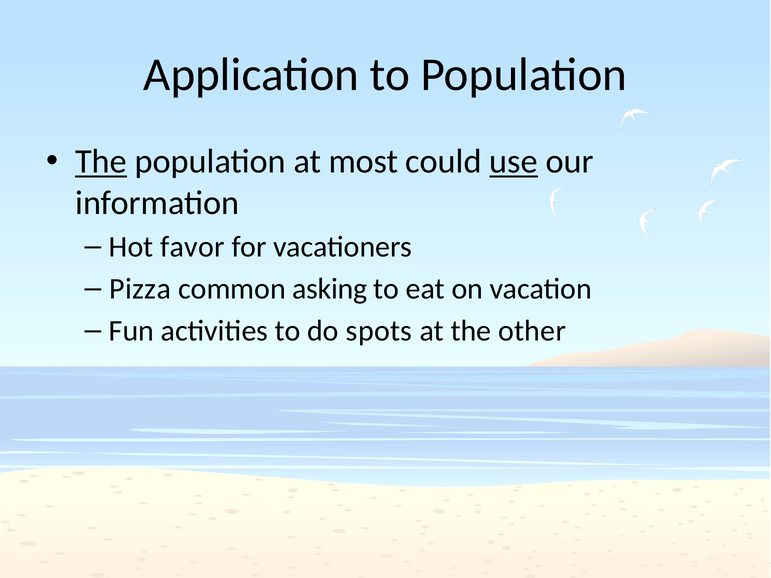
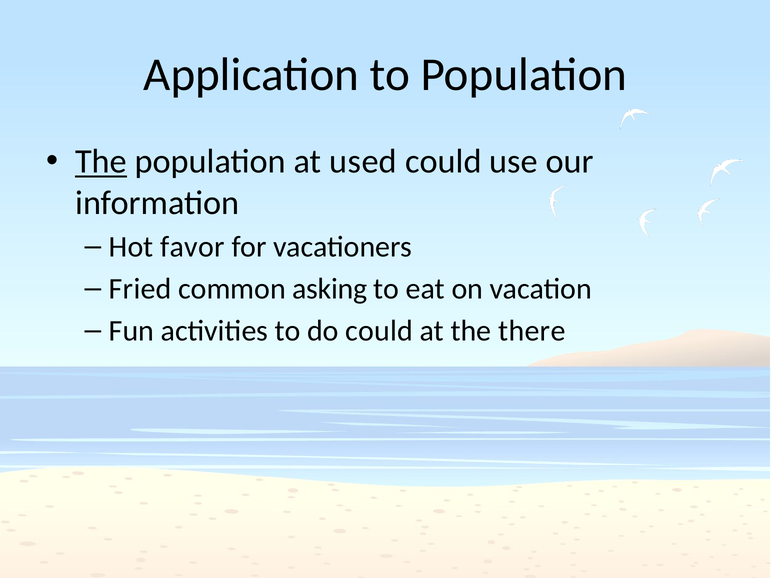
most: most -> used
use underline: present -> none
Pizza: Pizza -> Fried
do spots: spots -> could
other: other -> there
